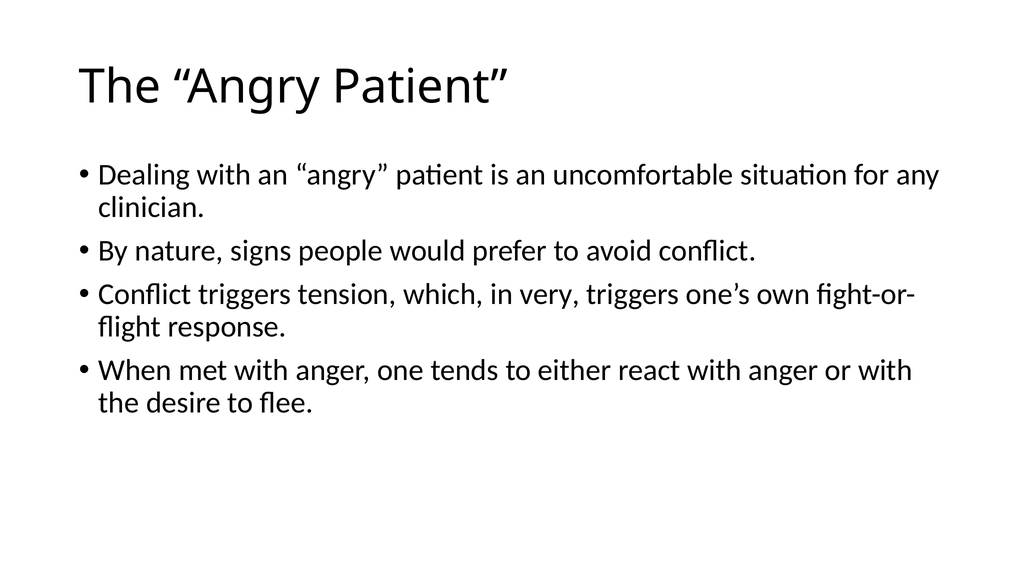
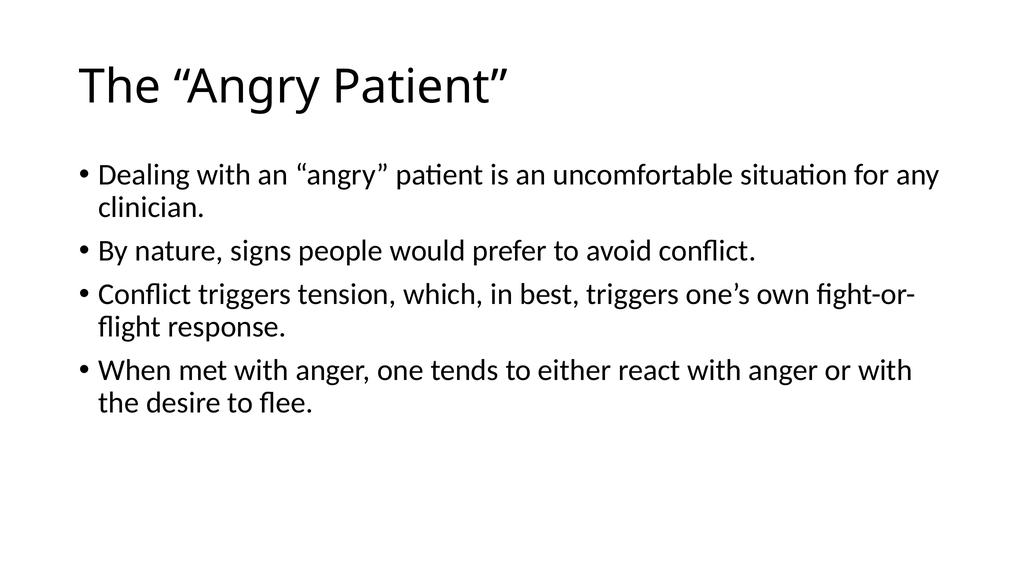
very: very -> best
